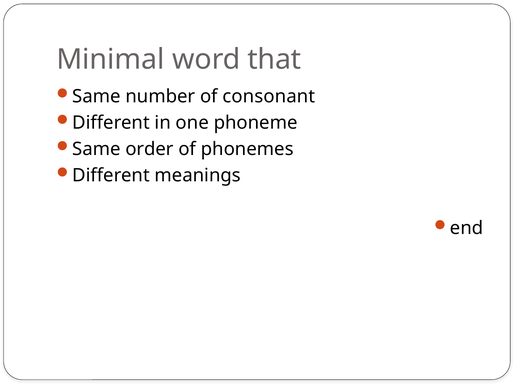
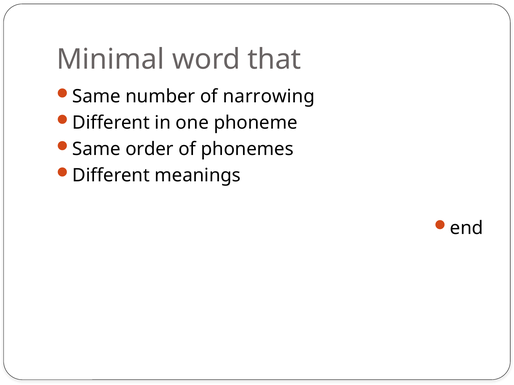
consonant: consonant -> narrowing
